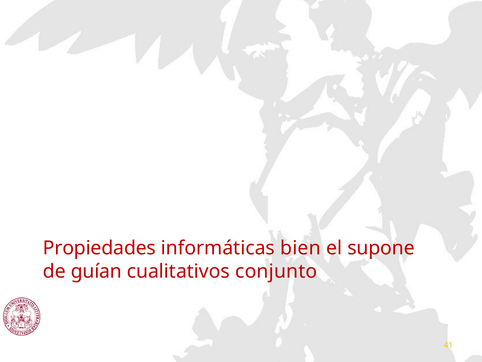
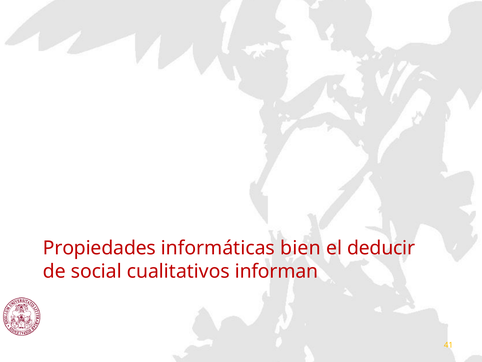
supone: supone -> deducir
guían: guían -> social
conjunto: conjunto -> informan
